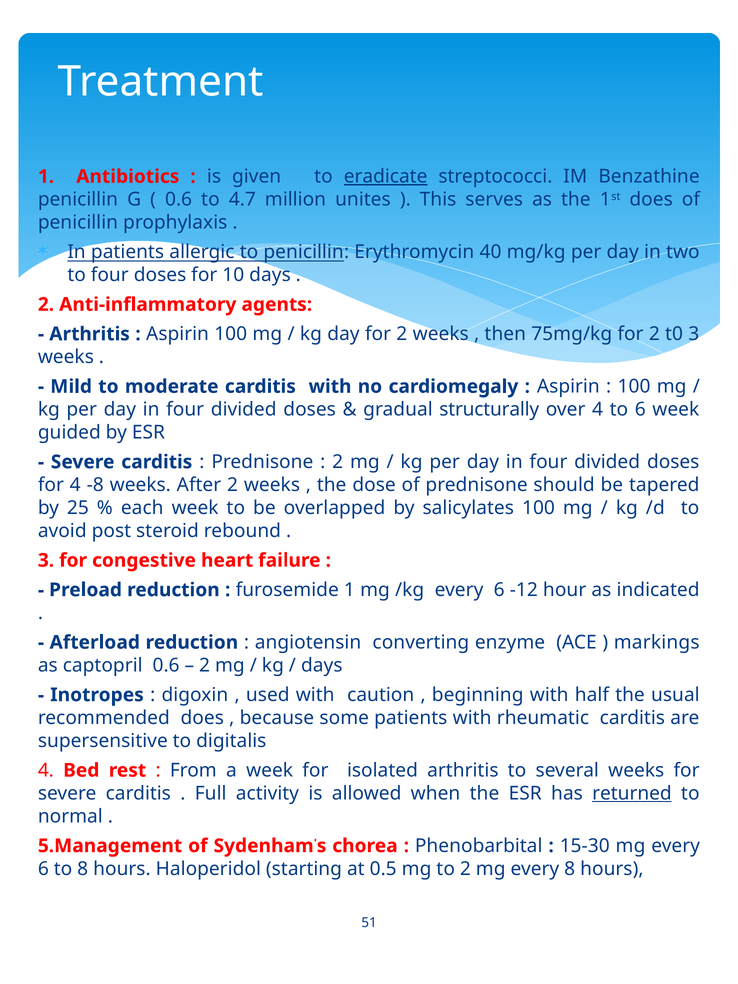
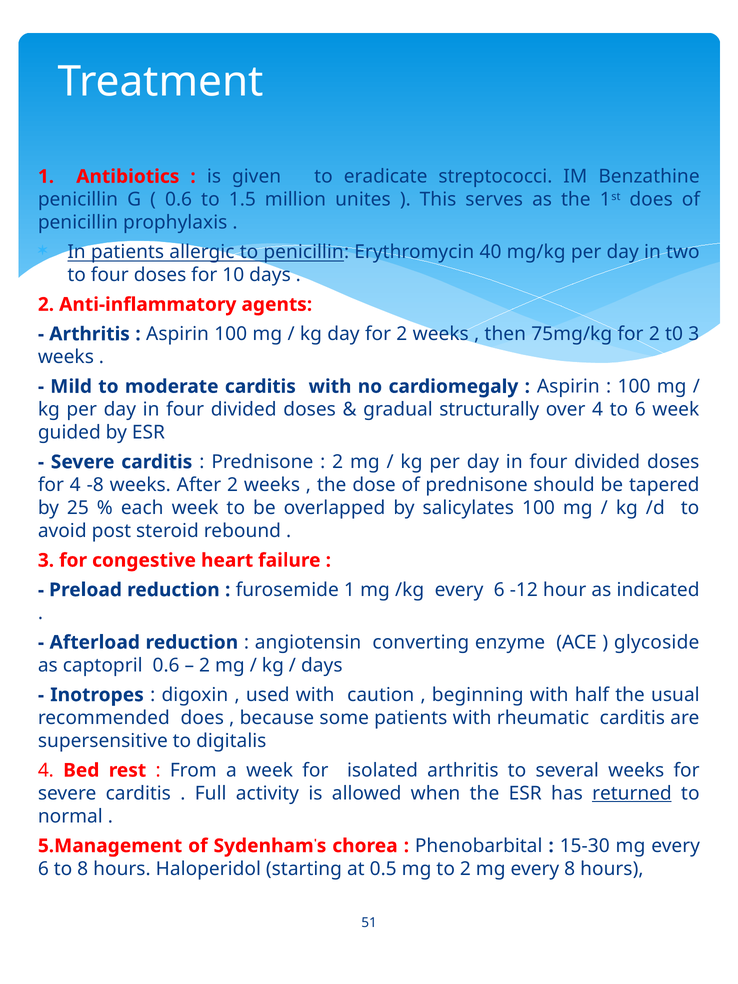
eradicate underline: present -> none
4.7: 4.7 -> 1.5
markings: markings -> glycoside
